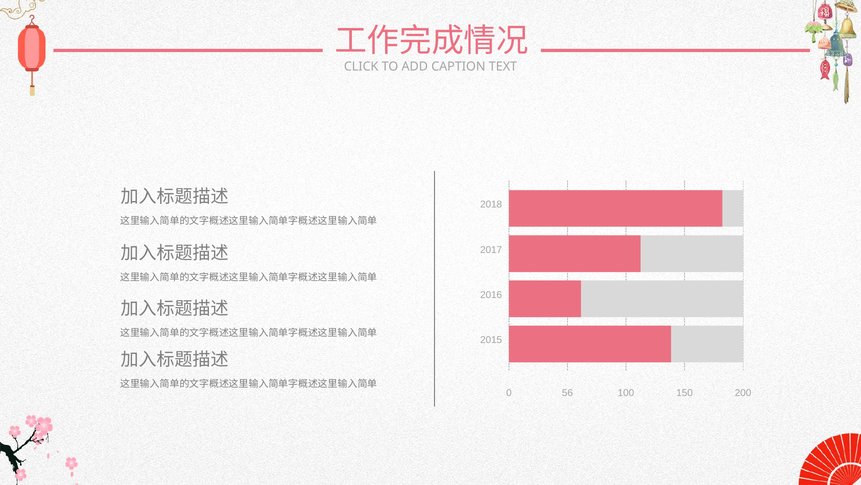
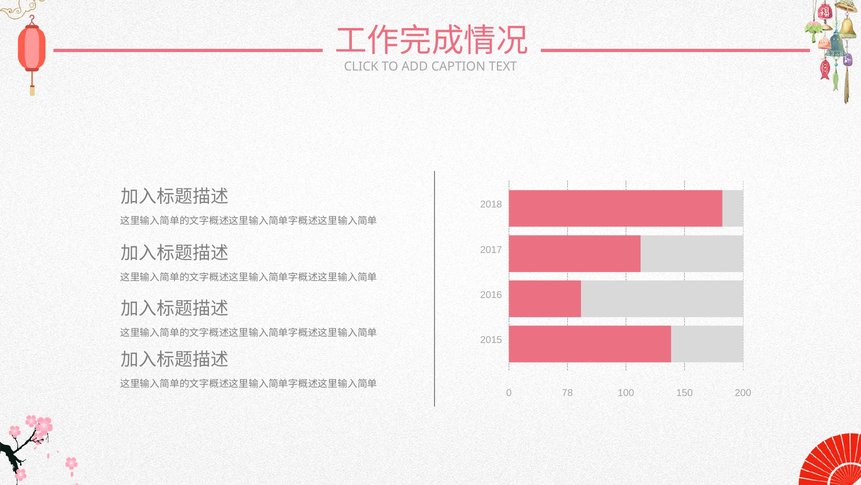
56: 56 -> 78
